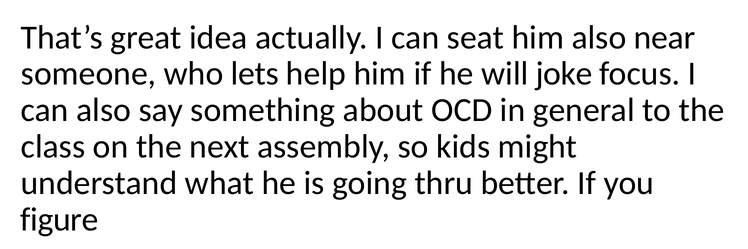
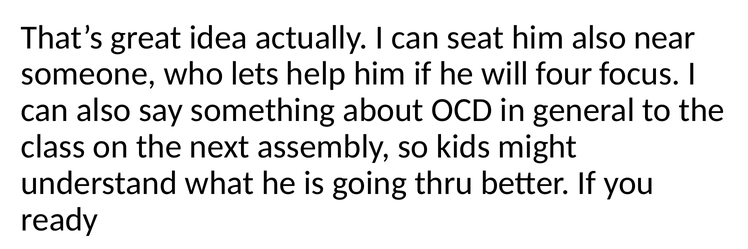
joke: joke -> four
figure: figure -> ready
